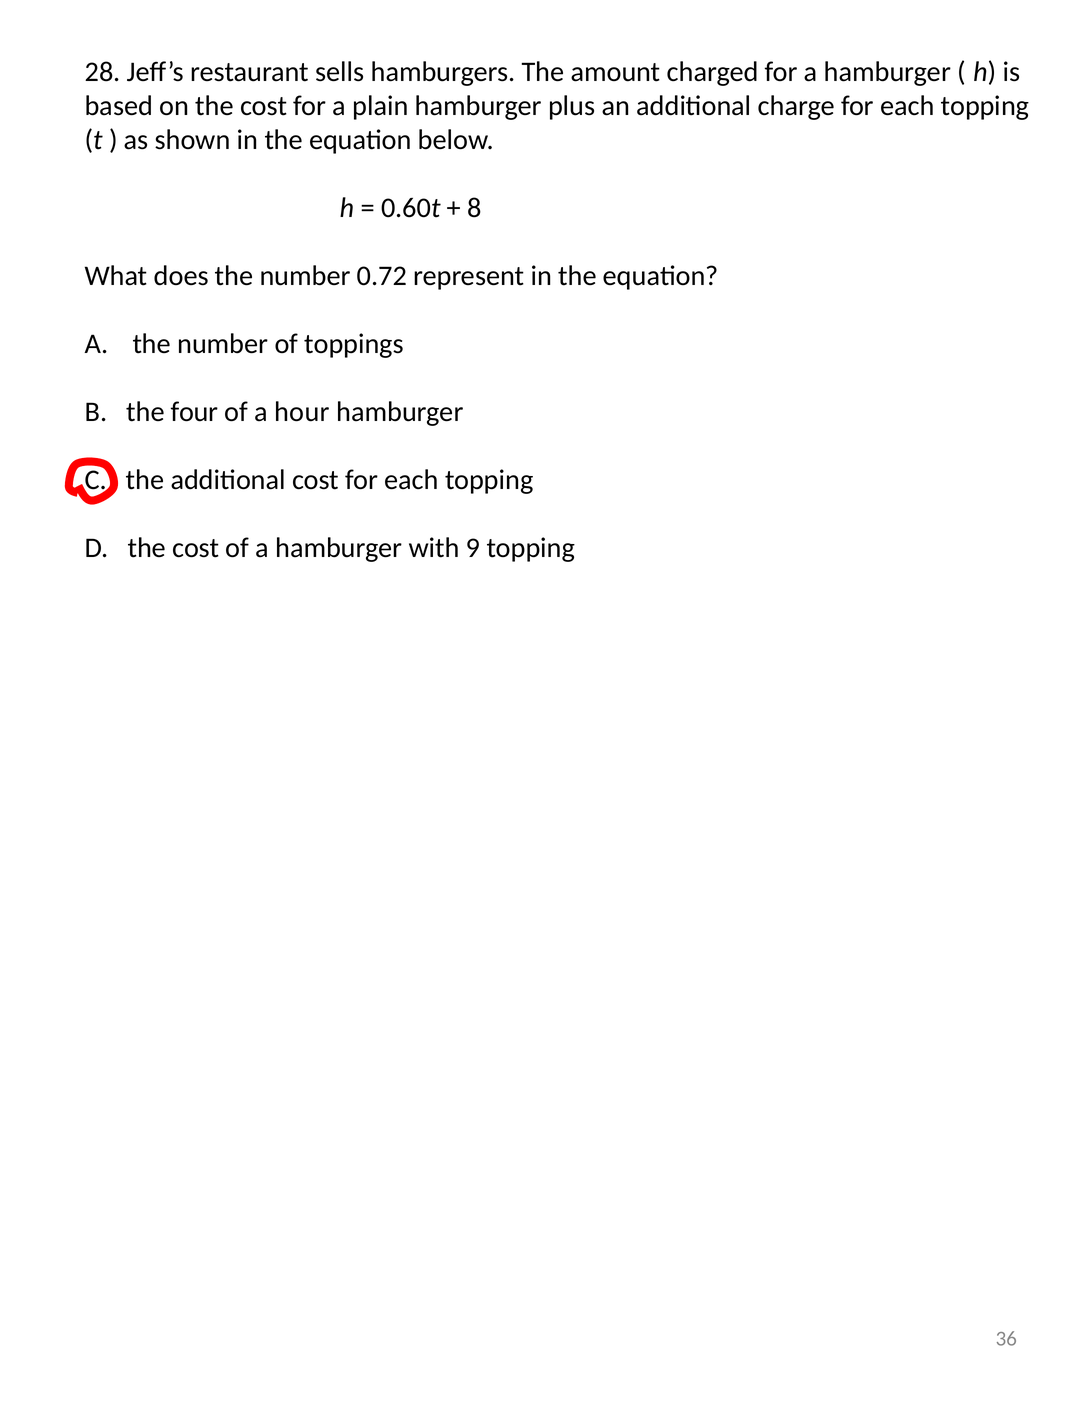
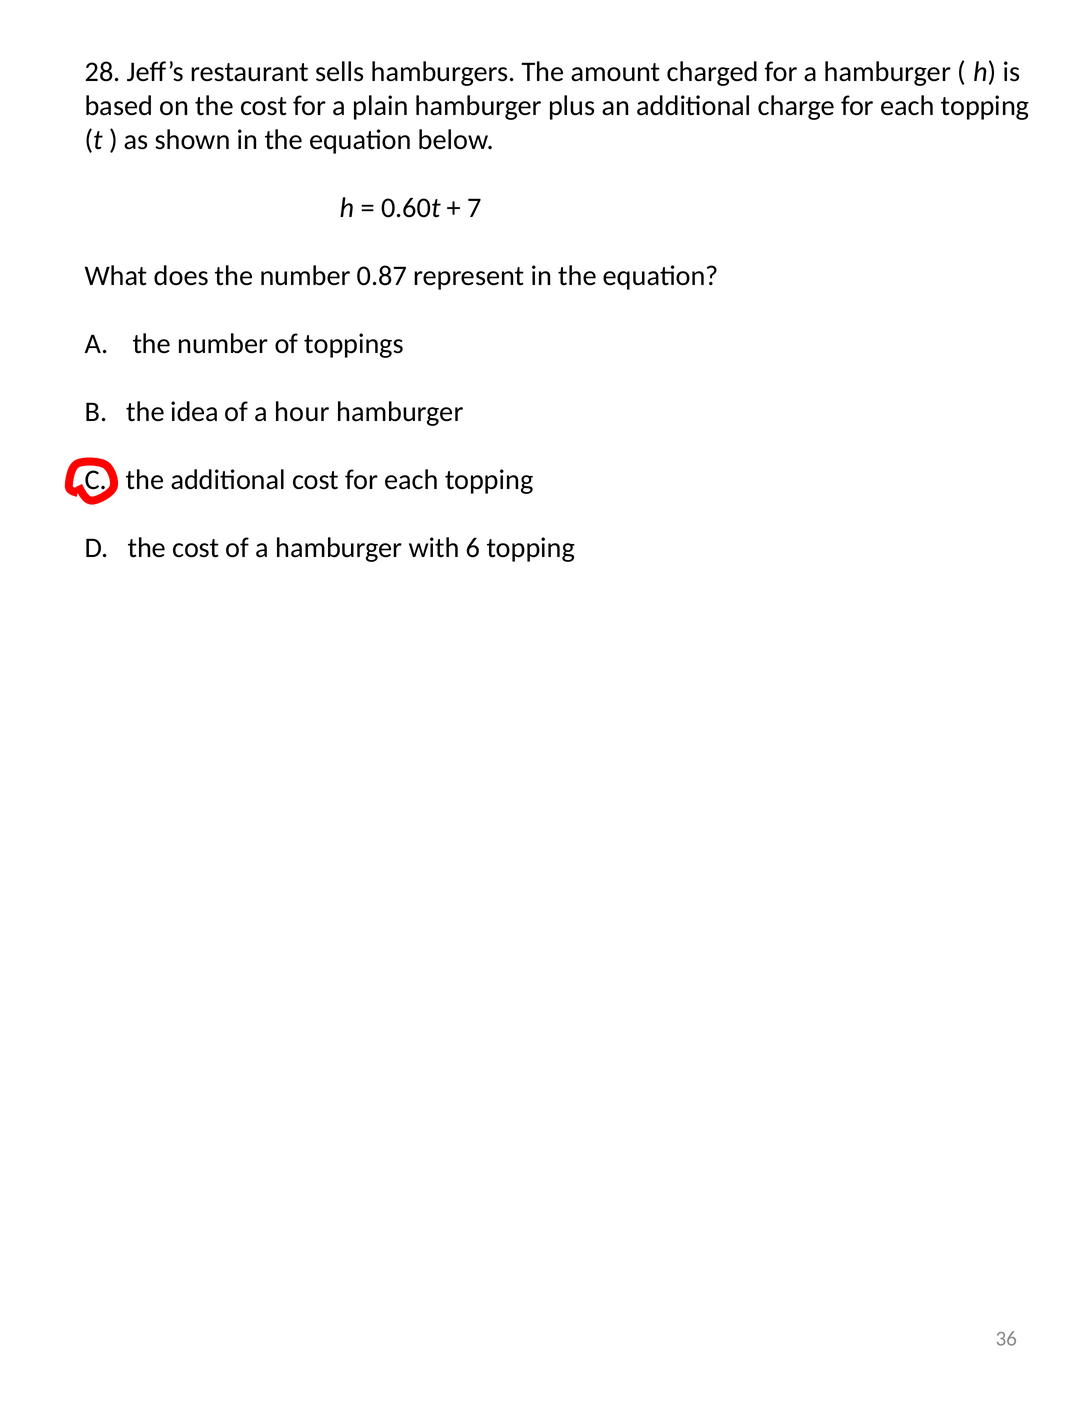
8: 8 -> 7
0.72: 0.72 -> 0.87
four: four -> idea
9: 9 -> 6
